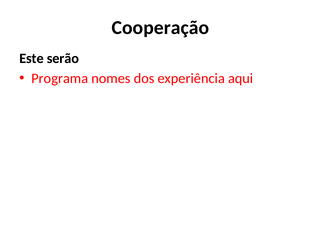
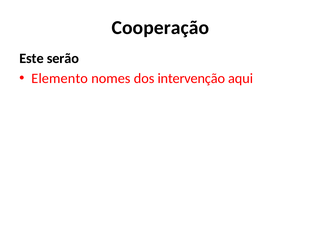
Programa: Programa -> Elemento
experiência: experiência -> intervenção
